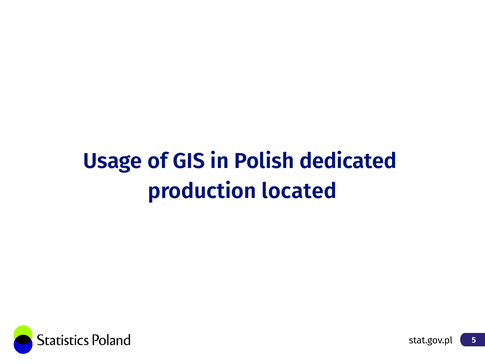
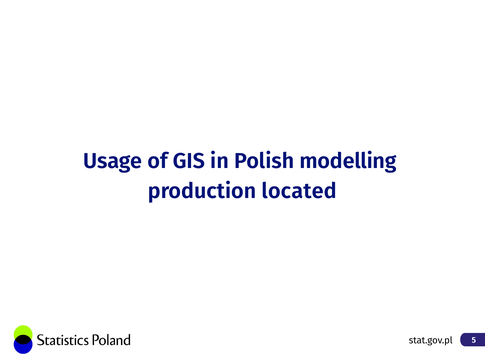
dedicated: dedicated -> modelling
